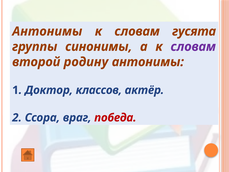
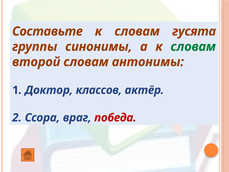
Антонимы at (47, 31): Антонимы -> Составьте
словам at (193, 47) colour: purple -> green
второй родину: родину -> словам
